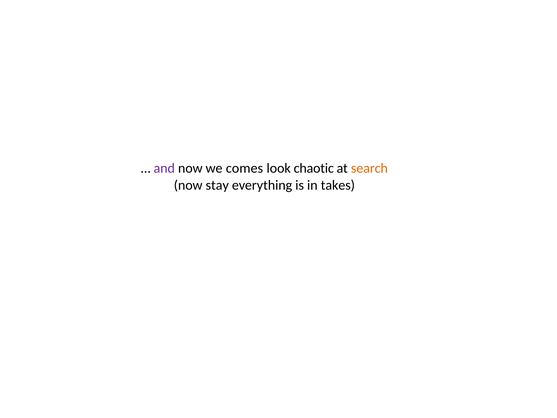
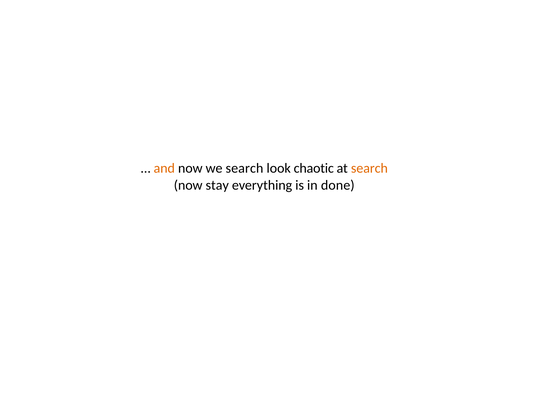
and colour: purple -> orange
we comes: comes -> search
takes: takes -> done
